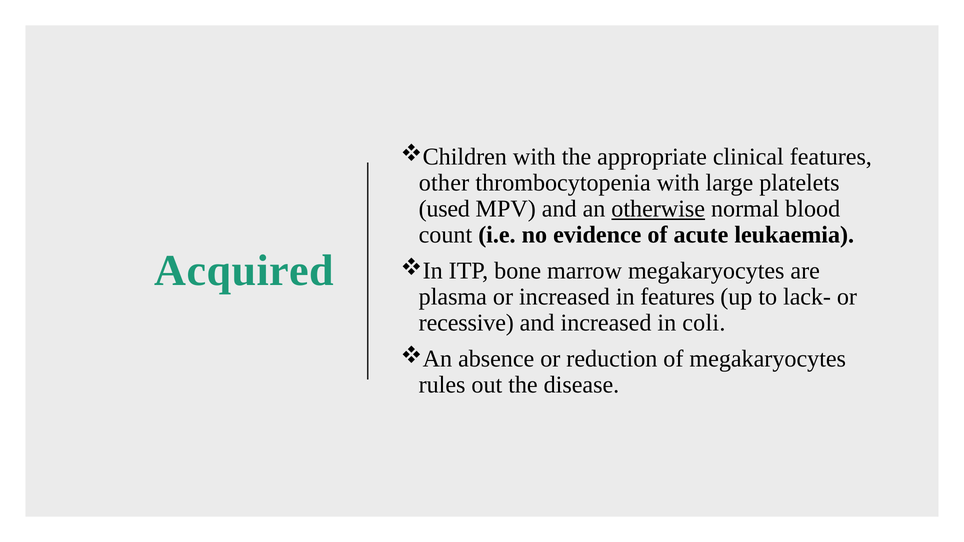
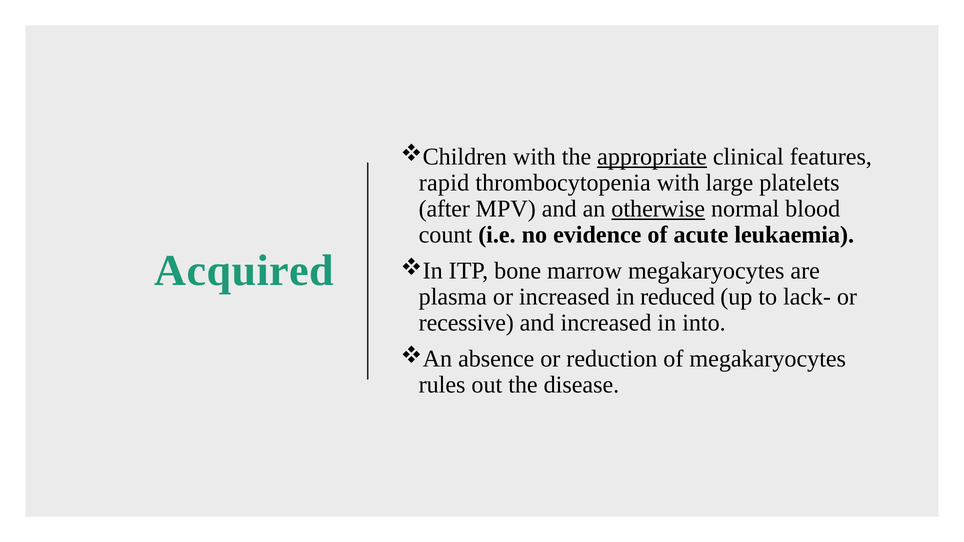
appropriate underline: none -> present
other: other -> rapid
used: used -> after
in features: features -> reduced
coli: coli -> into
